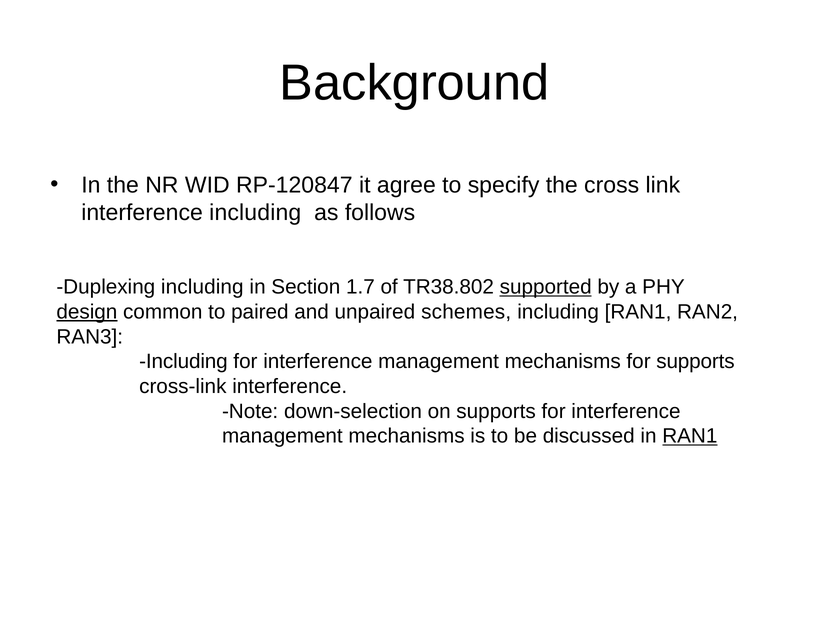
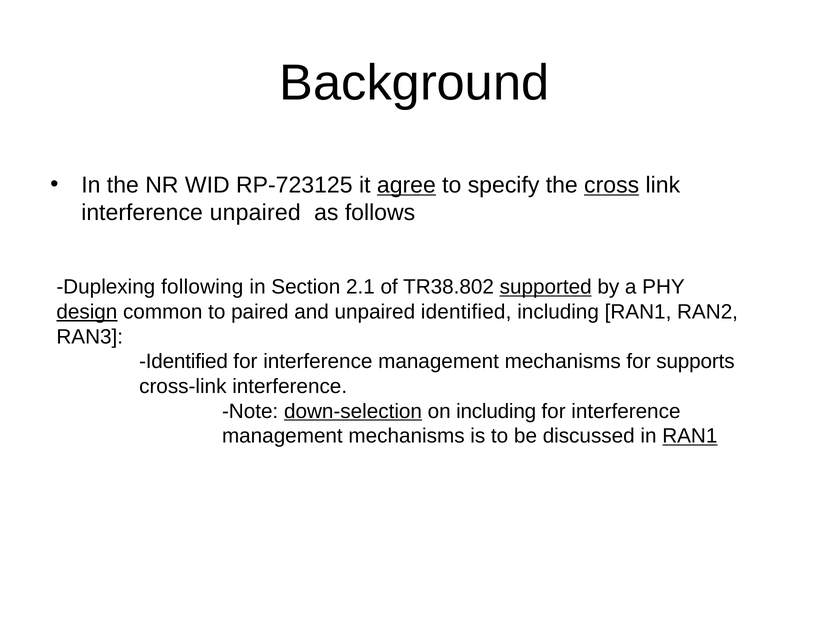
RP-120847: RP-120847 -> RP-723125
agree underline: none -> present
cross underline: none -> present
interference including: including -> unpaired
Duplexing including: including -> following
1.7: 1.7 -> 2.1
unpaired schemes: schemes -> identified
Including at (183, 362): Including -> Identified
down-selection underline: none -> present
on supports: supports -> including
